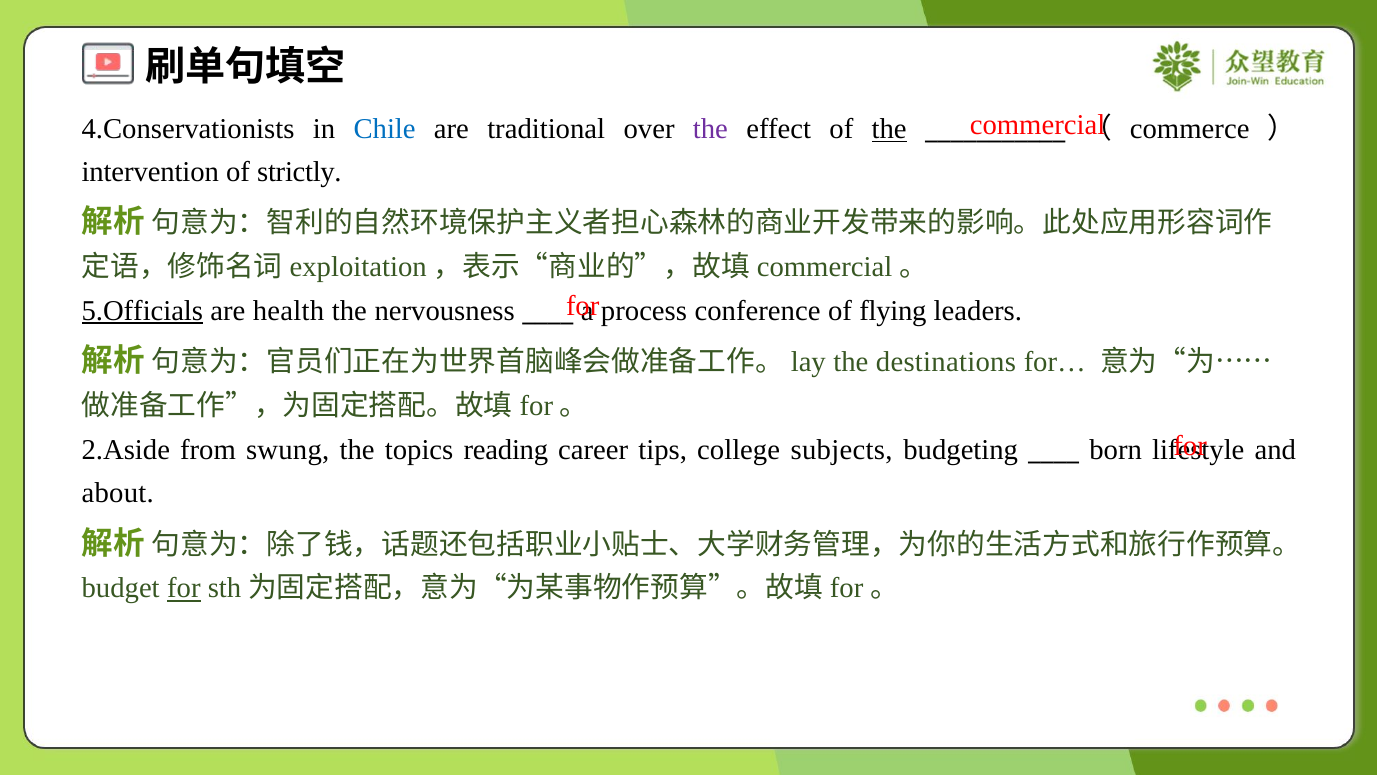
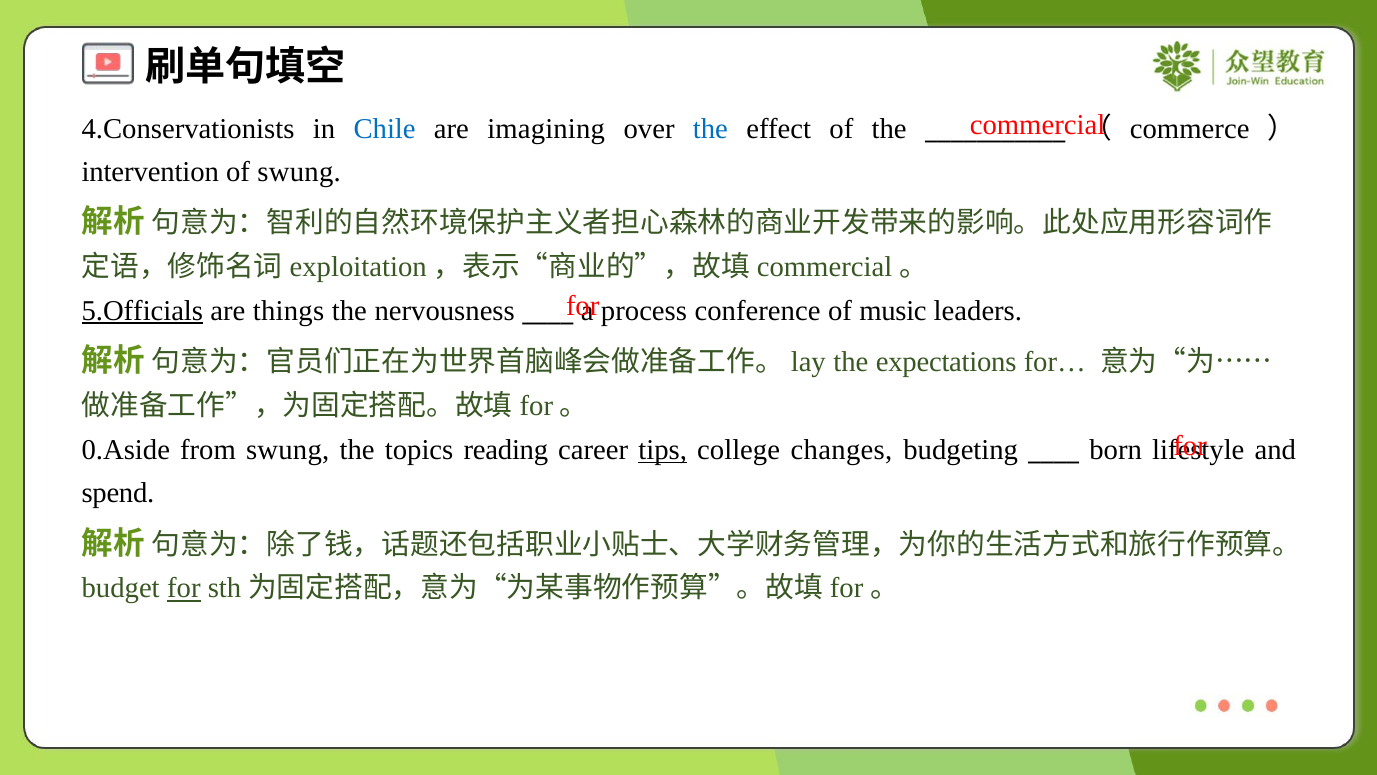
traditional: traditional -> imagining
the at (710, 129) colour: purple -> blue
the at (889, 129) underline: present -> none
of strictly: strictly -> swung
health: health -> things
flying: flying -> music
destinations: destinations -> expectations
2.Aside: 2.Aside -> 0.Aside
tips underline: none -> present
subjects: subjects -> changes
about: about -> spend
